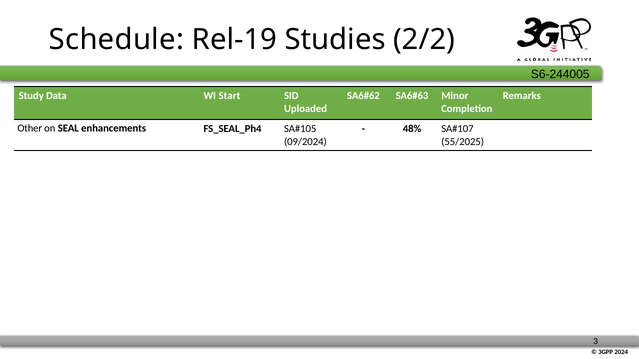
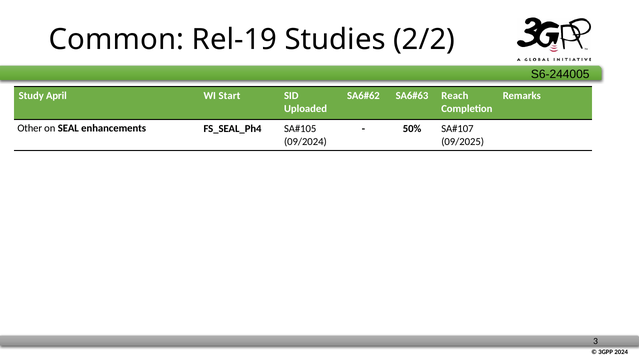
Schedule: Schedule -> Common
Data: Data -> April
Minor: Minor -> Reach
48%: 48% -> 50%
55/2025: 55/2025 -> 09/2025
